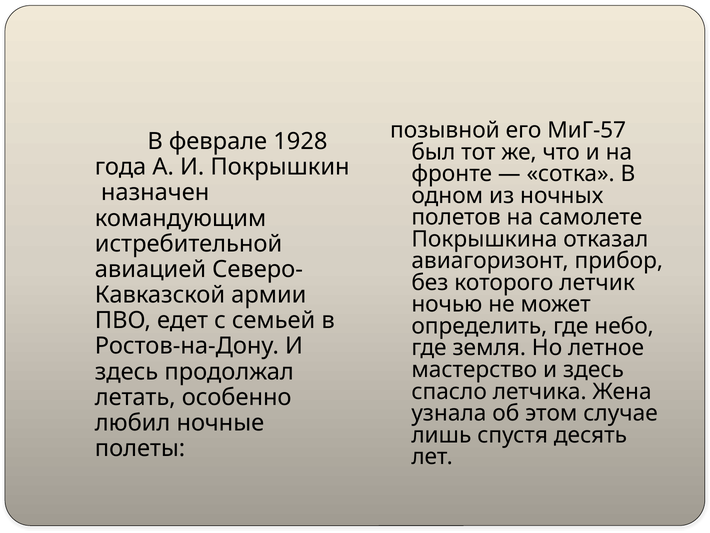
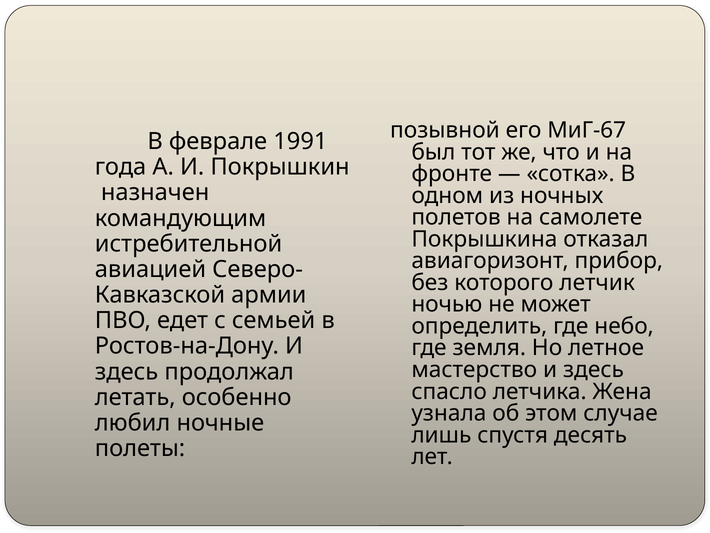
МиГ-57: МиГ-57 -> МиГ-67
1928: 1928 -> 1991
